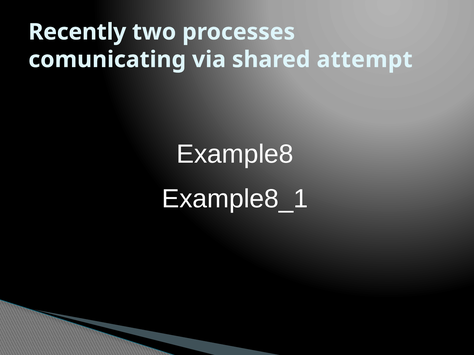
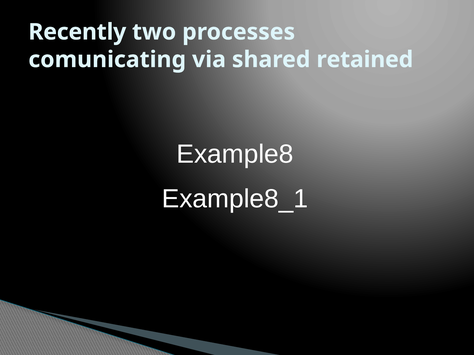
attempt: attempt -> retained
